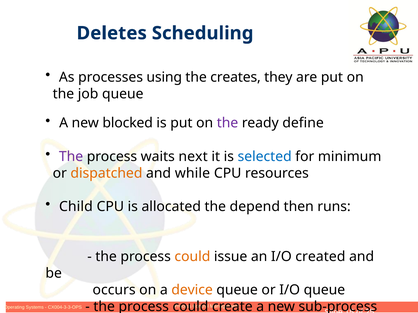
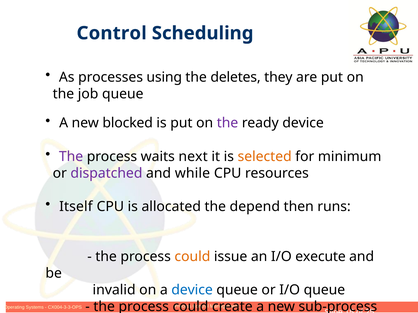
Deletes at (112, 33): Deletes -> Control
creates: creates -> deletes
ready define: define -> device
selected colour: blue -> orange
dispatched colour: orange -> purple
Child: Child -> Itself
created: created -> execute
occurs: occurs -> invalid
device at (192, 290) colour: orange -> blue
